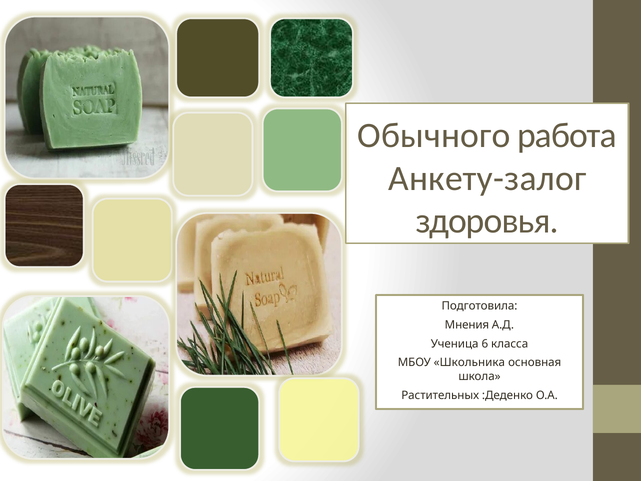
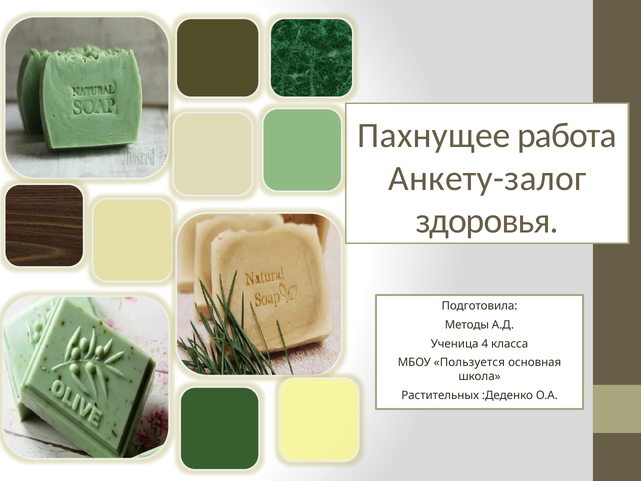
Обычного: Обычного -> Пахнущее
Мнения: Мнения -> Методы
6: 6 -> 4
Школьника: Школьника -> Пользуется
